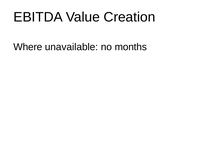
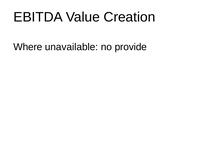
months: months -> provide
